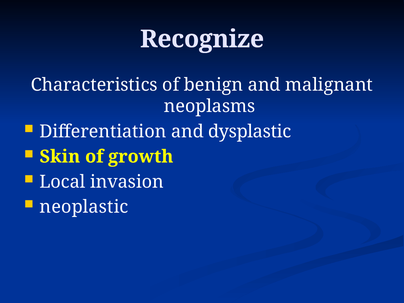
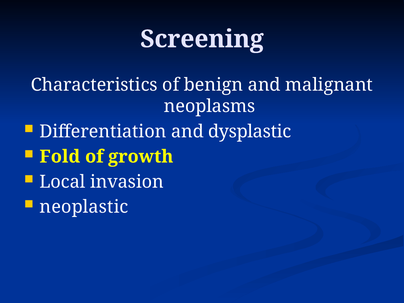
Recognize: Recognize -> Screening
Skin: Skin -> Fold
